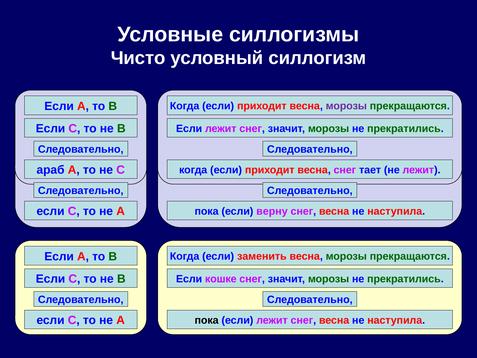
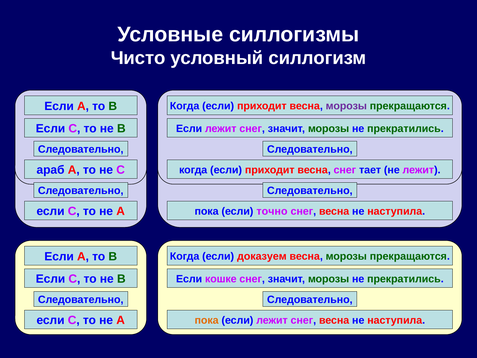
верну: верну -> точно
заменить: заменить -> доказуем
пока at (207, 320) colour: black -> orange
